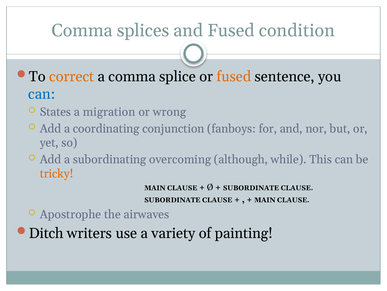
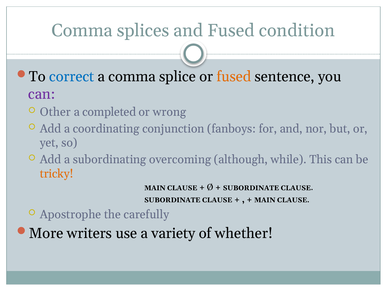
correct colour: orange -> blue
can at (42, 94) colour: blue -> purple
States: States -> Other
migration: migration -> completed
airwaves: airwaves -> carefully
Ditch: Ditch -> More
painting: painting -> whether
